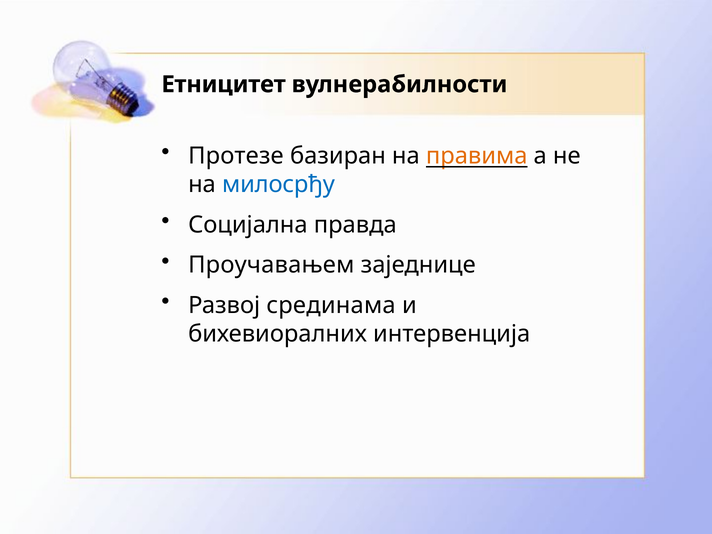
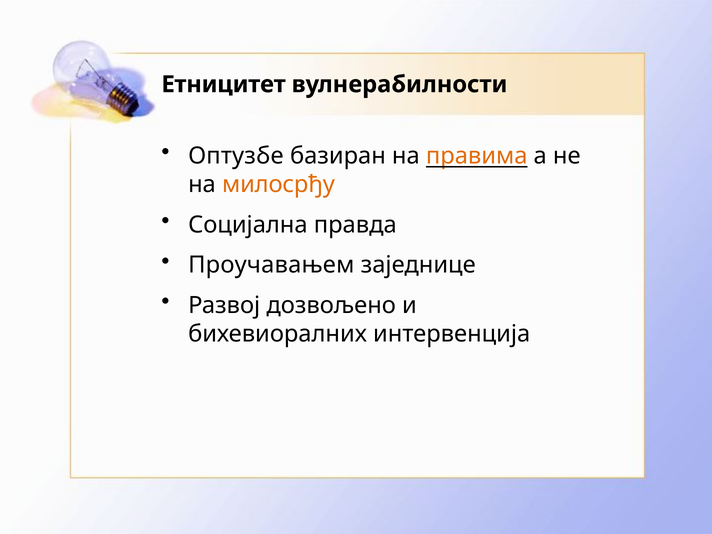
Протезе: Протезе -> Оптузбе
милосрђу colour: blue -> orange
срединама: срединама -> дозвољено
